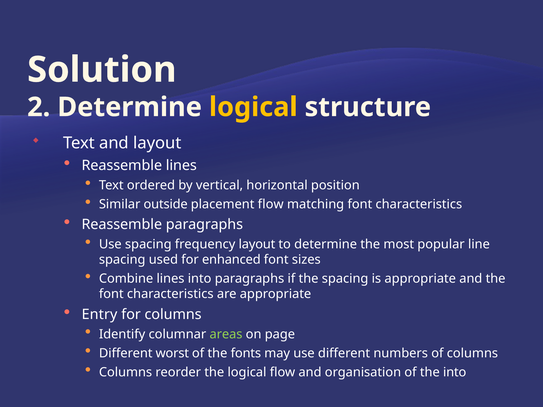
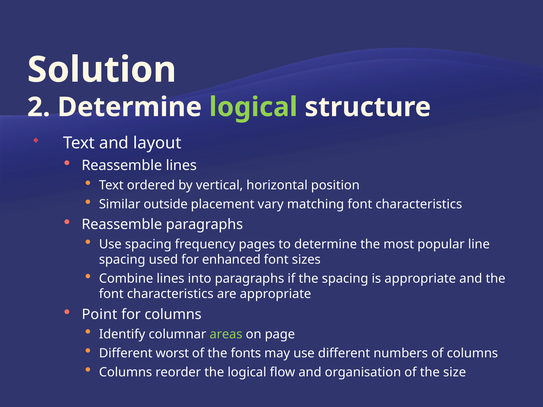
logical at (253, 107) colour: yellow -> light green
placement flow: flow -> vary
frequency layout: layout -> pages
Entry: Entry -> Point
the into: into -> size
